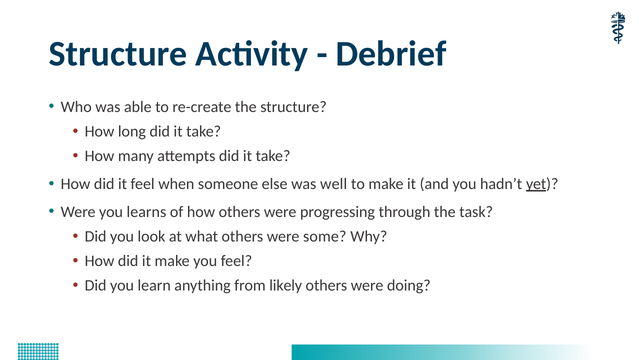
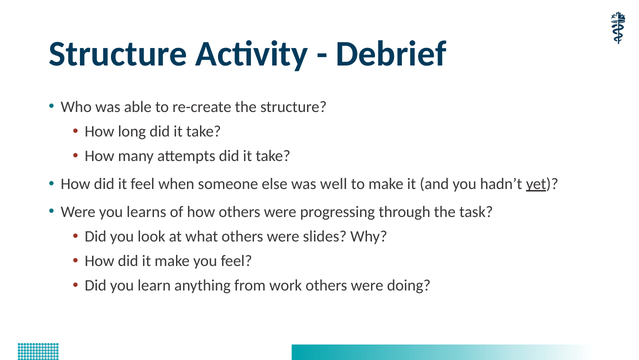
some: some -> slides
likely: likely -> work
